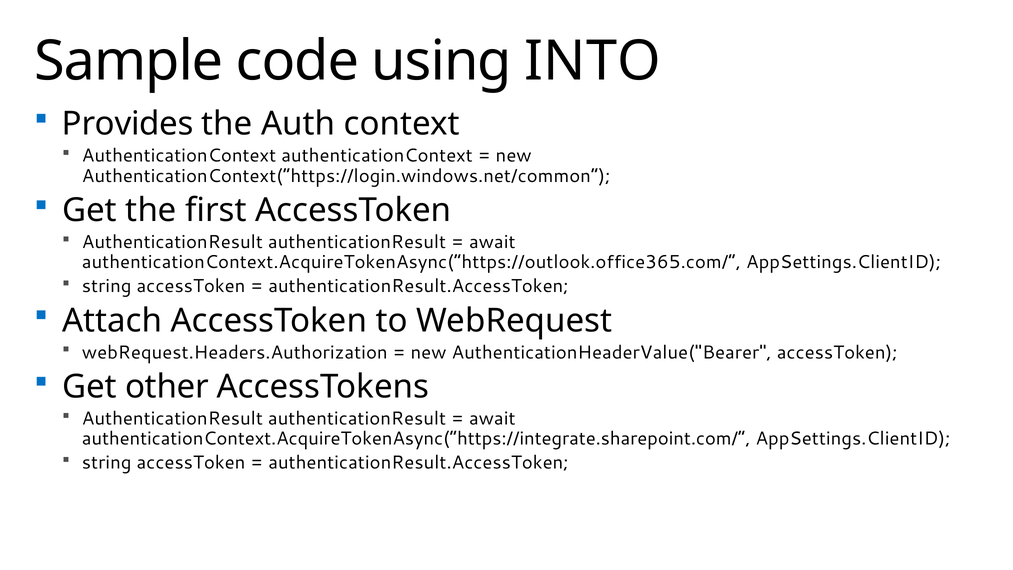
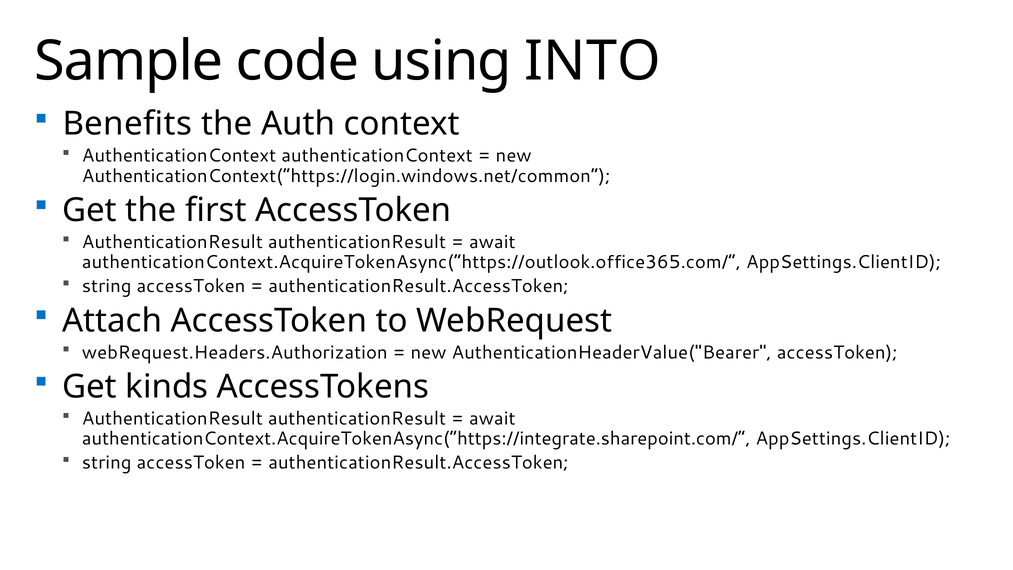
Provides: Provides -> Benefits
other: other -> kinds
